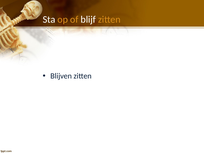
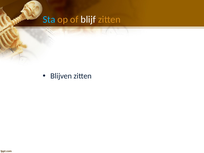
Sta colour: white -> light blue
